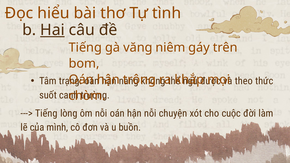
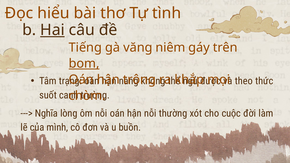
bom underline: none -> present
Tiếng at (46, 113): Tiếng -> Nghĩa
chuyện: chuyện -> thường
